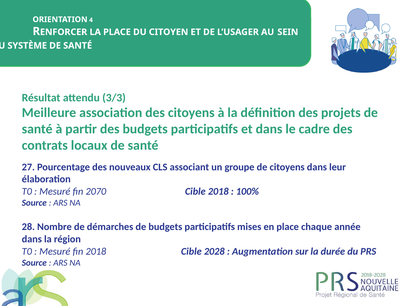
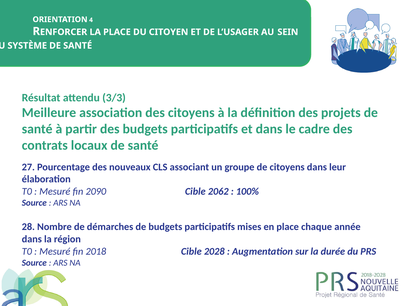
2070: 2070 -> 2090
Cible 2018: 2018 -> 2062
